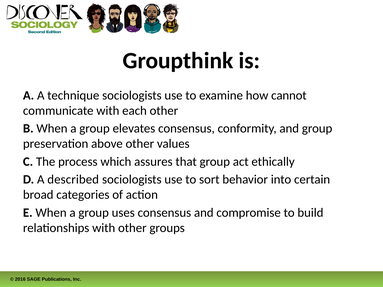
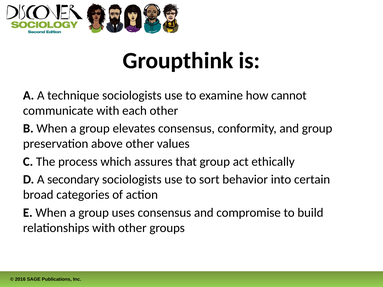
described: described -> secondary
